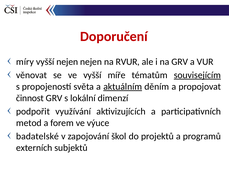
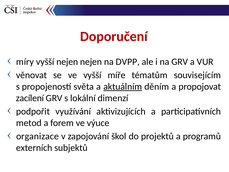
RVUR: RVUR -> DVPP
souvisejícím underline: present -> none
činnost: činnost -> zacílení
badatelské: badatelské -> organizace
